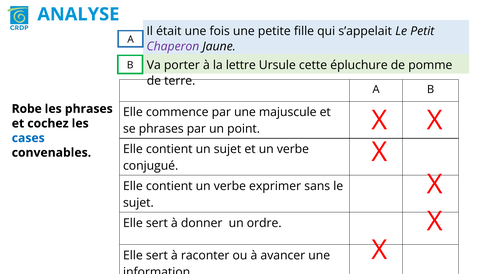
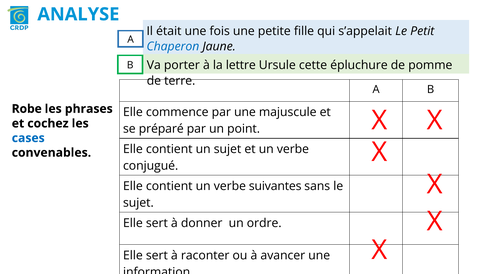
Chaperon colour: purple -> blue
se phrases: phrases -> préparé
exprimer: exprimer -> suivantes
